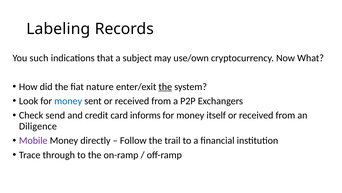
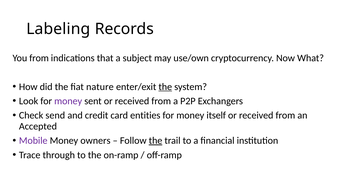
You such: such -> from
money at (68, 101) colour: blue -> purple
informs: informs -> entities
Diligence: Diligence -> Accepted
directly: directly -> owners
the at (156, 140) underline: none -> present
